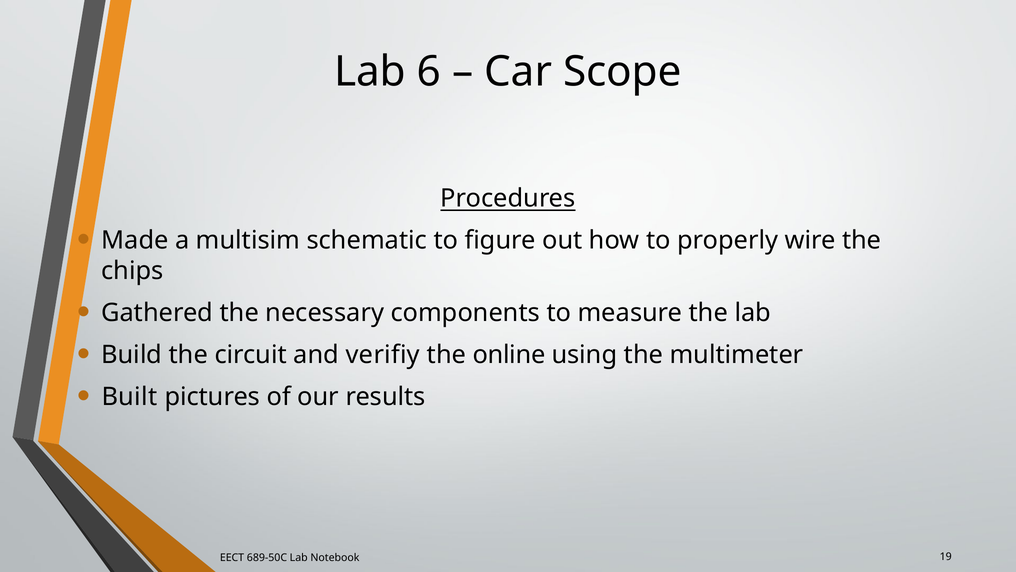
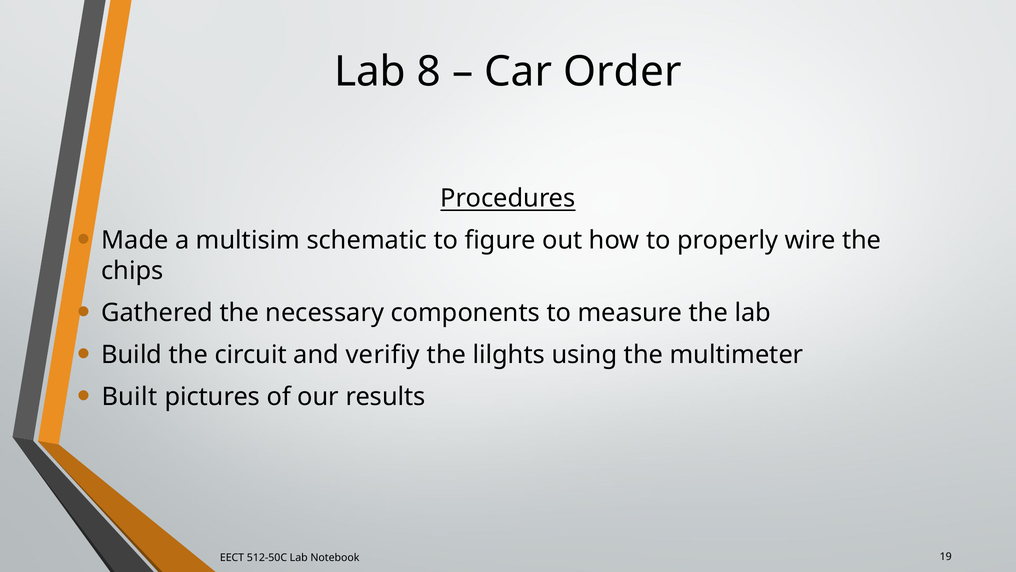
6: 6 -> 8
Scope: Scope -> Order
online: online -> lilghts
689-50C: 689-50C -> 512-50C
